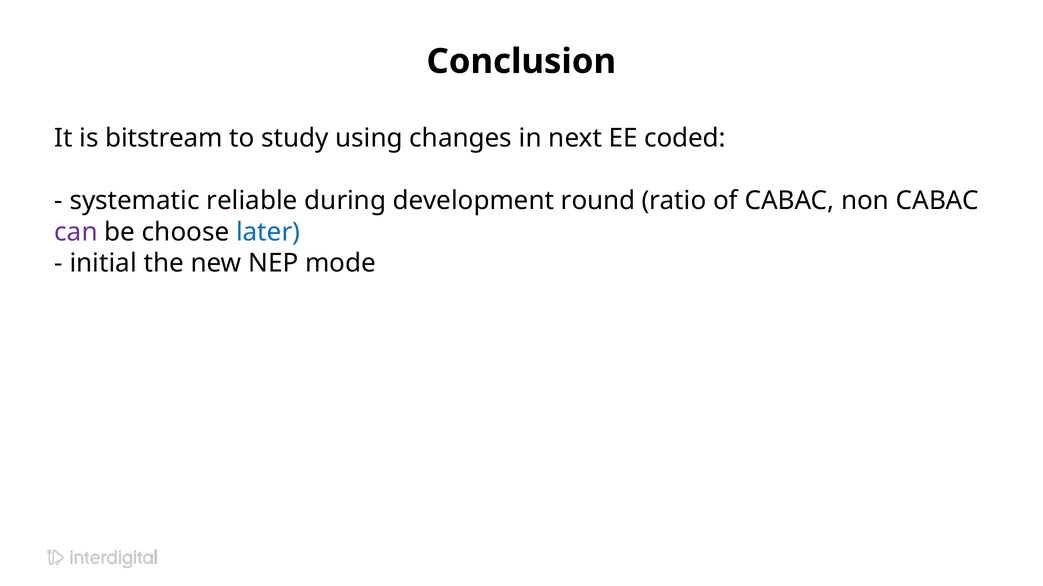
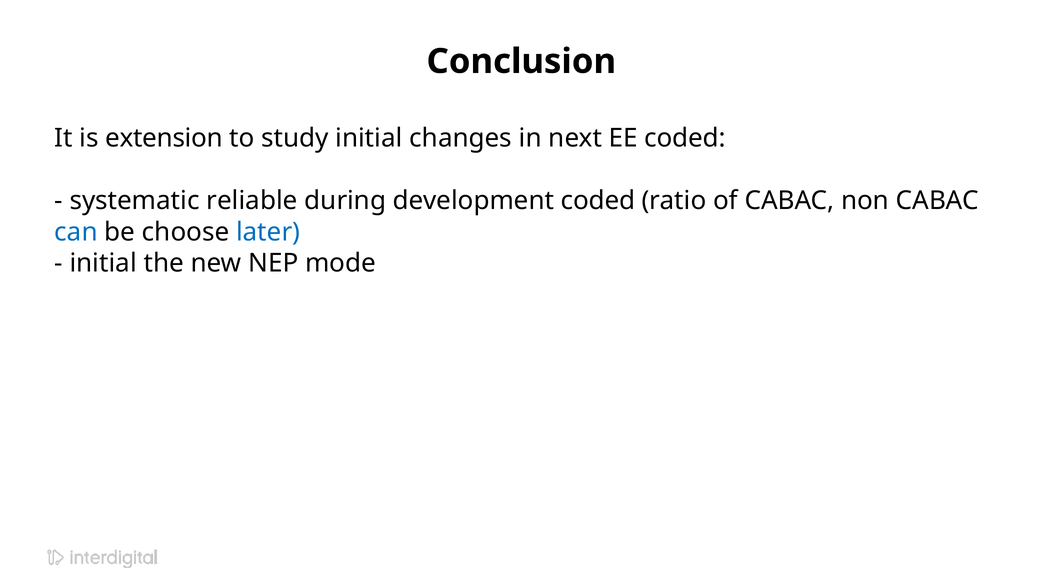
bitstream: bitstream -> extension
study using: using -> initial
development round: round -> coded
can colour: purple -> blue
